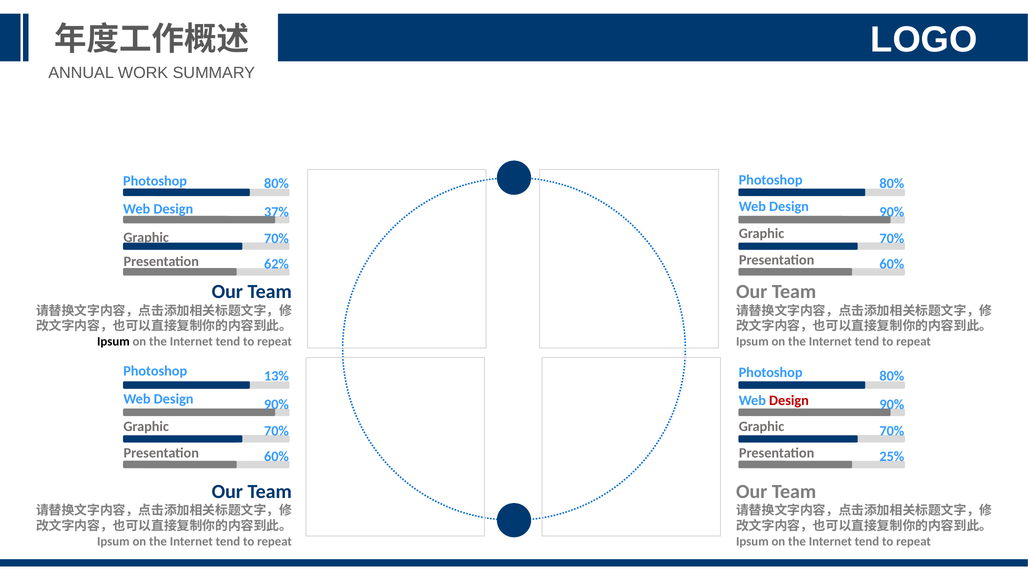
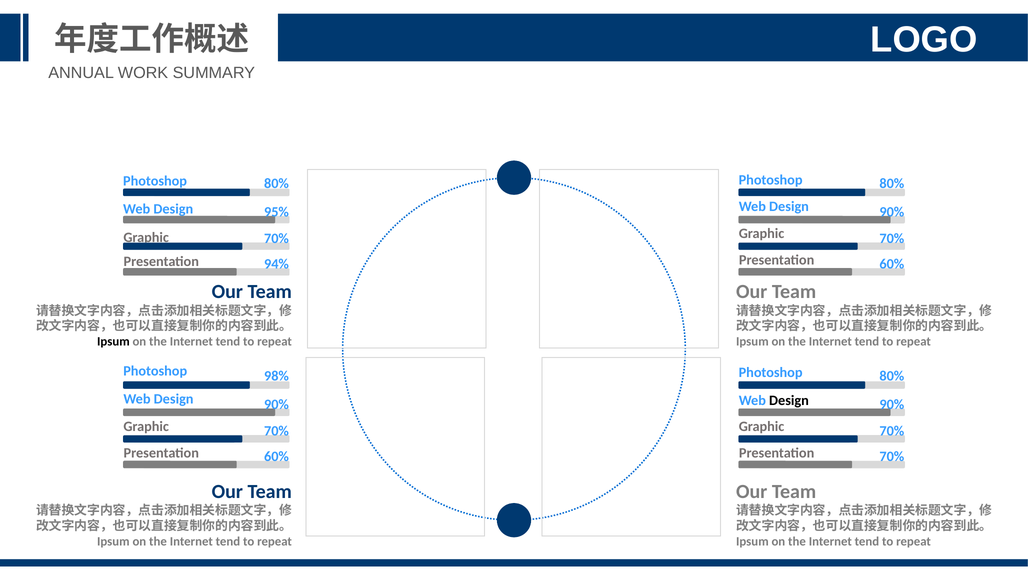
37%: 37% -> 95%
62%: 62% -> 94%
13%: 13% -> 98%
Design at (789, 401) colour: red -> black
Presentation 25%: 25% -> 70%
